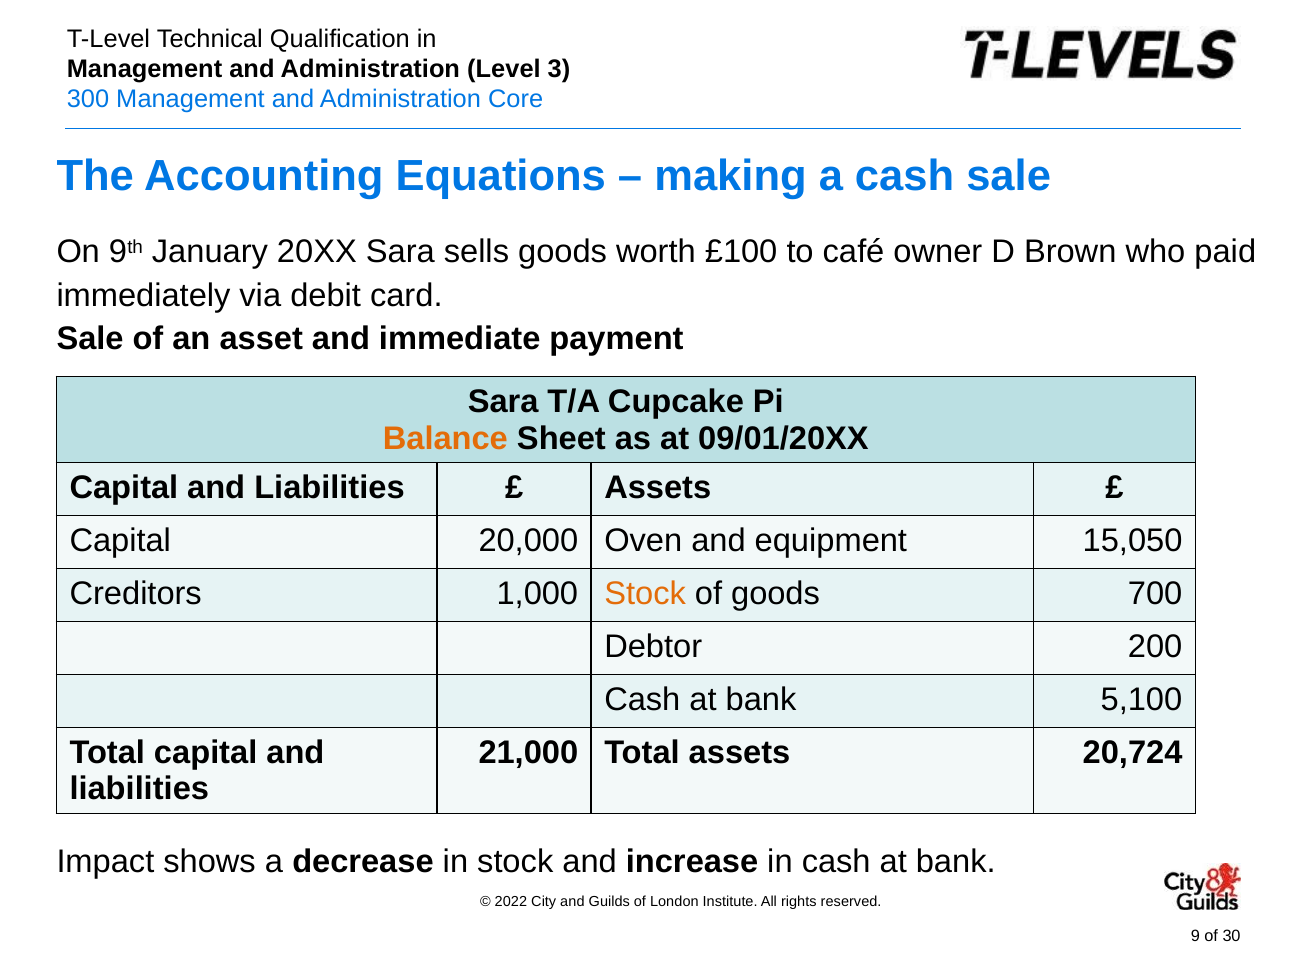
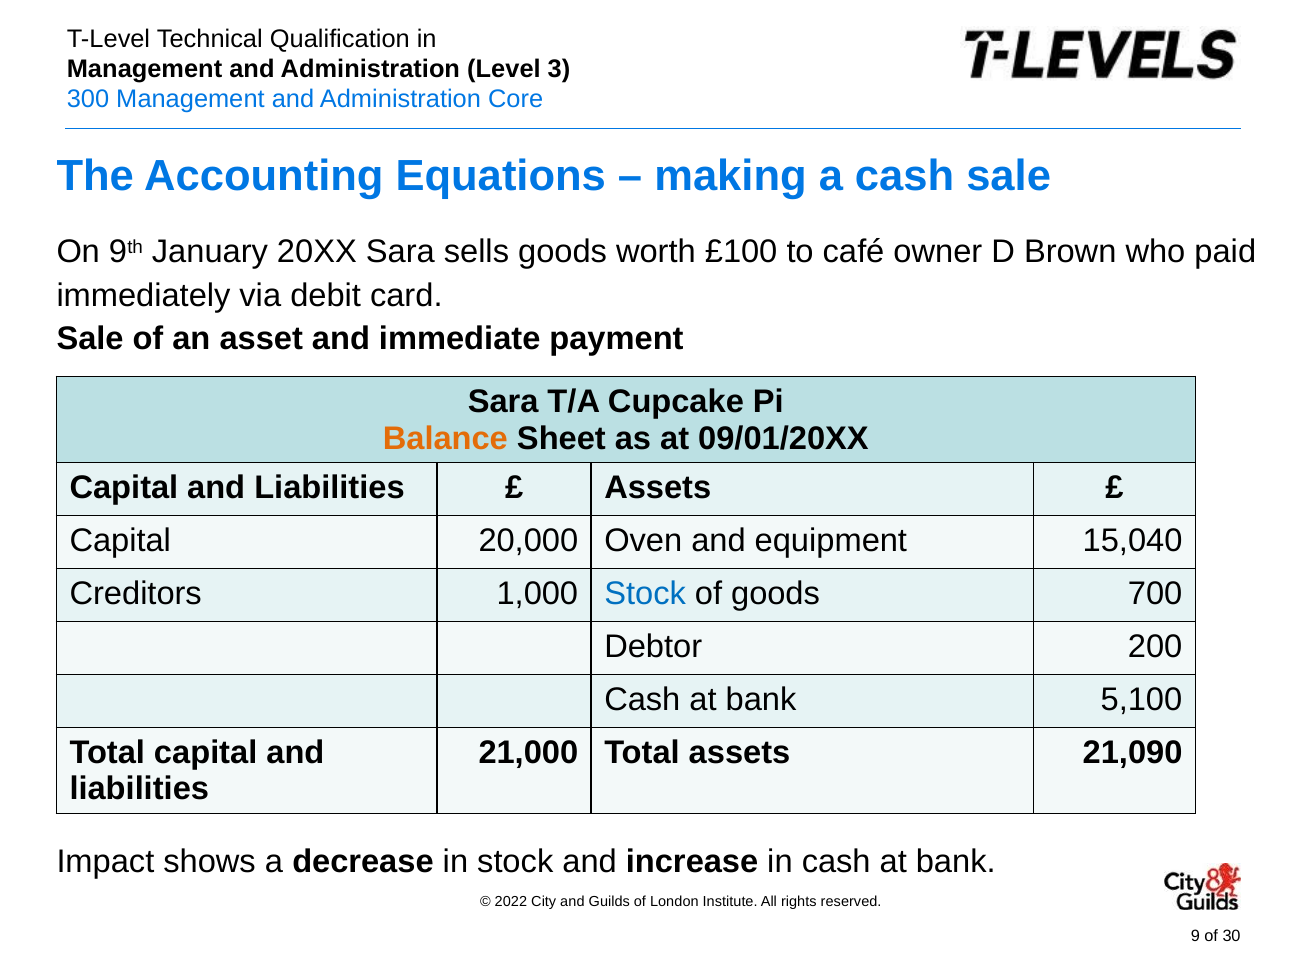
15,050: 15,050 -> 15,040
Stock at (645, 594) colour: orange -> blue
20,724: 20,724 -> 21,090
